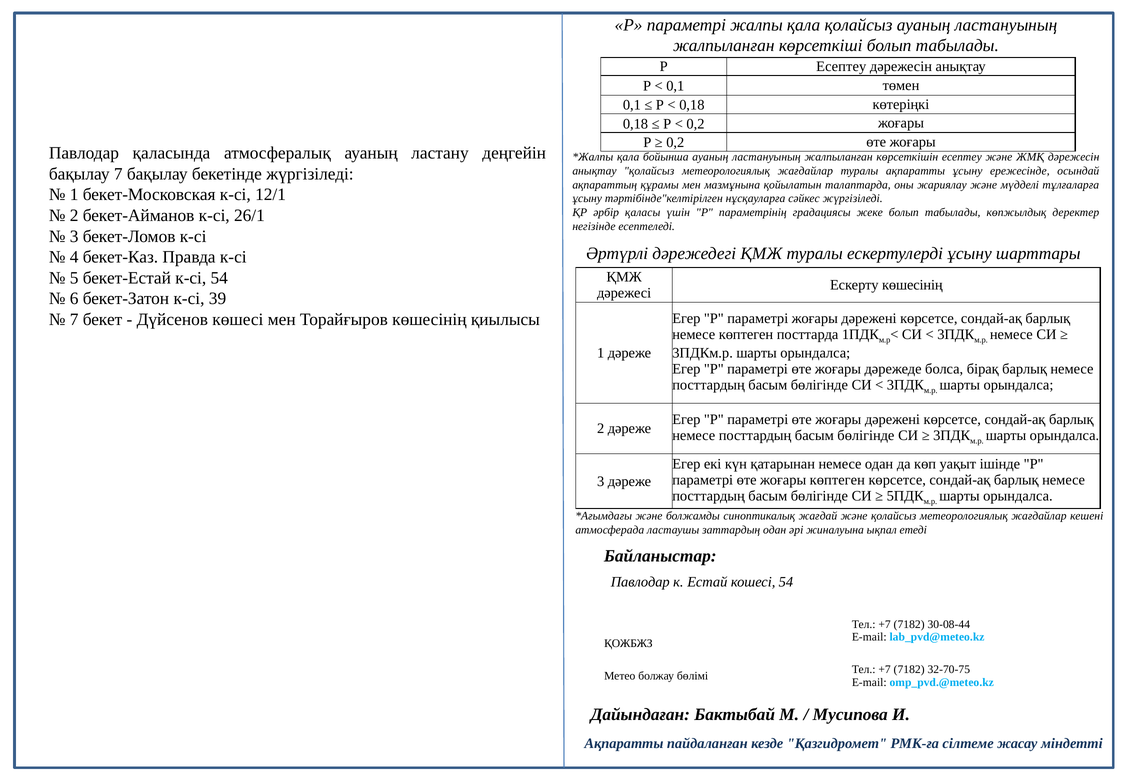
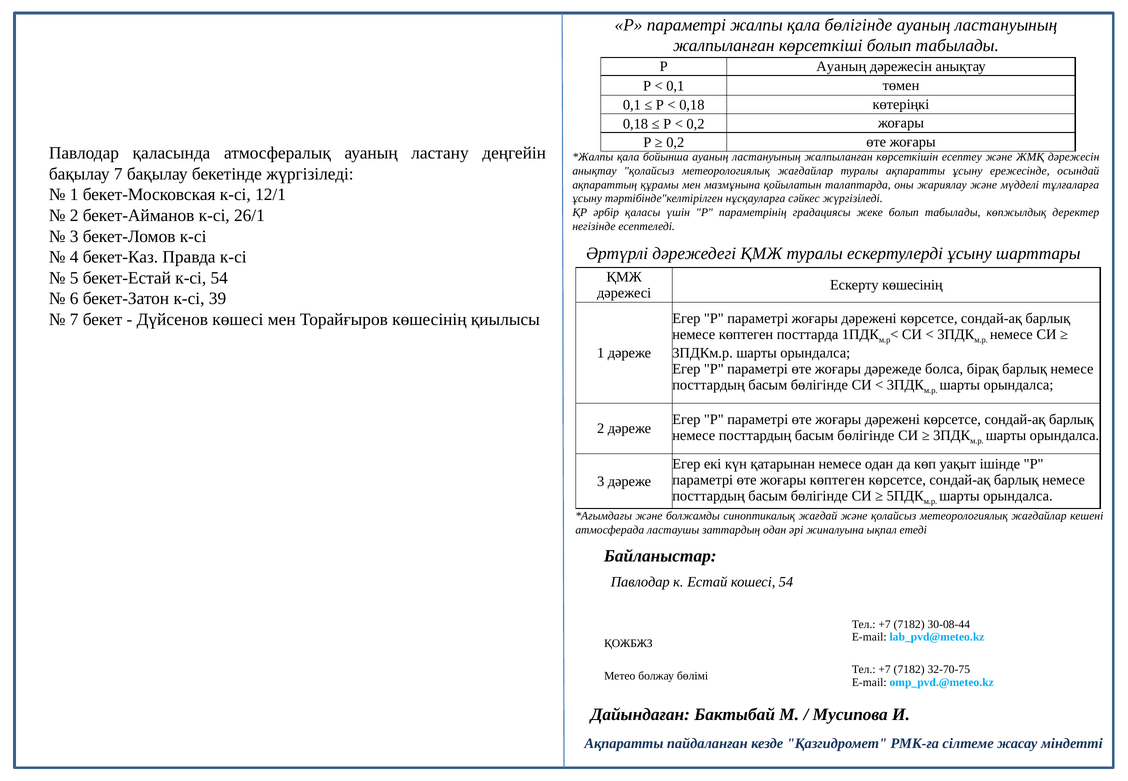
қала қолайсыз: қолайсыз -> бөлігінде
Р Есептеу: Есептеу -> Ауаның
